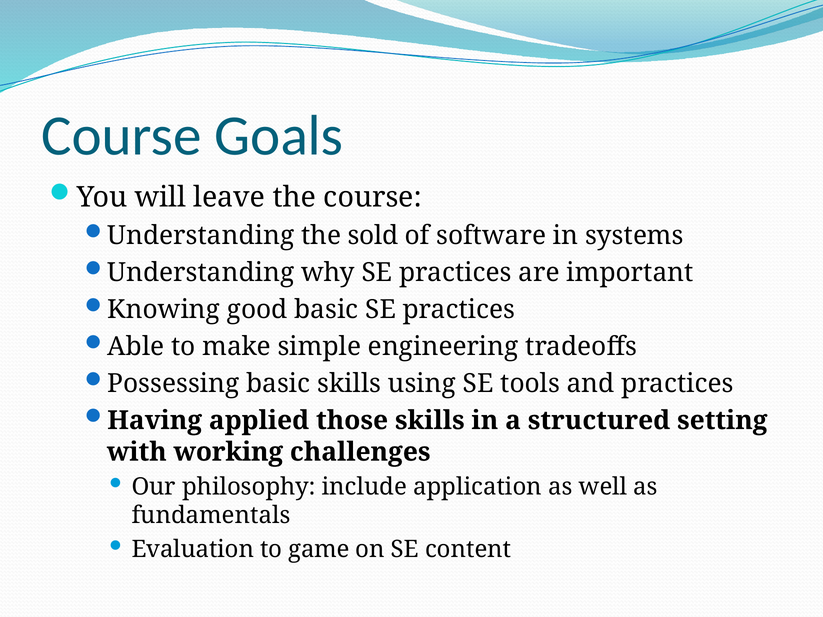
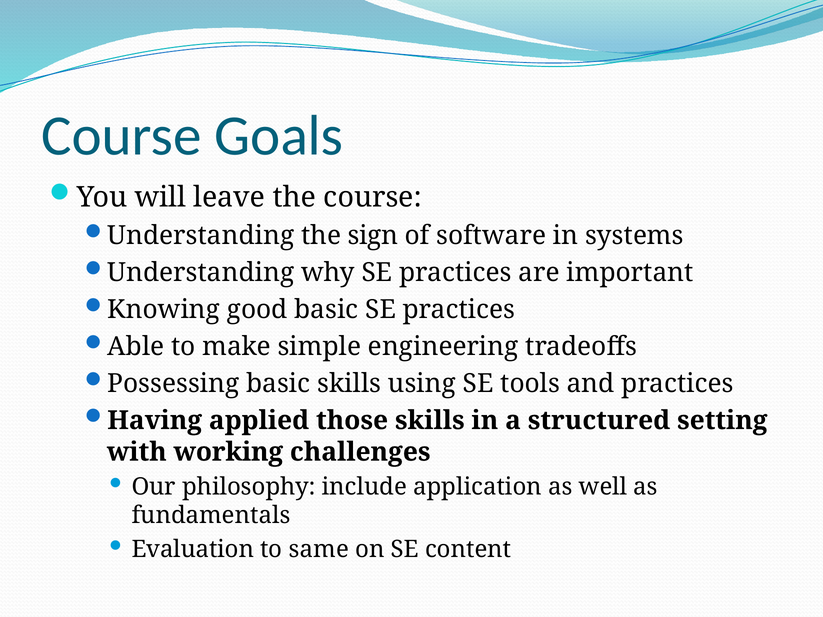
sold: sold -> sign
game: game -> same
